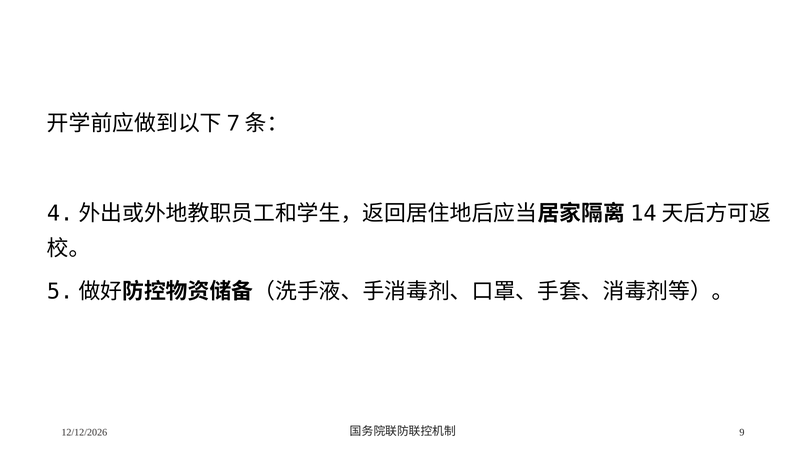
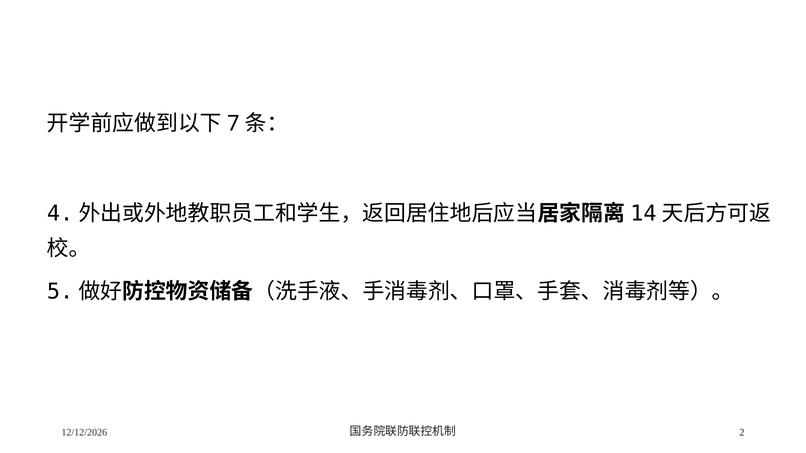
9: 9 -> 2
